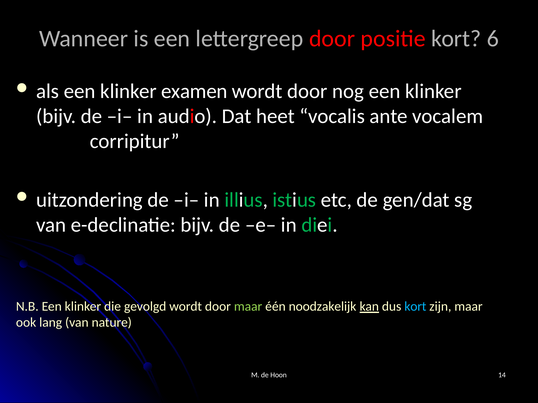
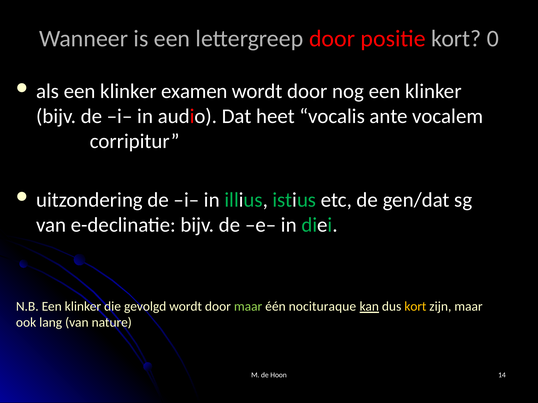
6: 6 -> 0
noodzakelijk: noodzakelijk -> nocituraque
kort at (415, 307) colour: light blue -> yellow
